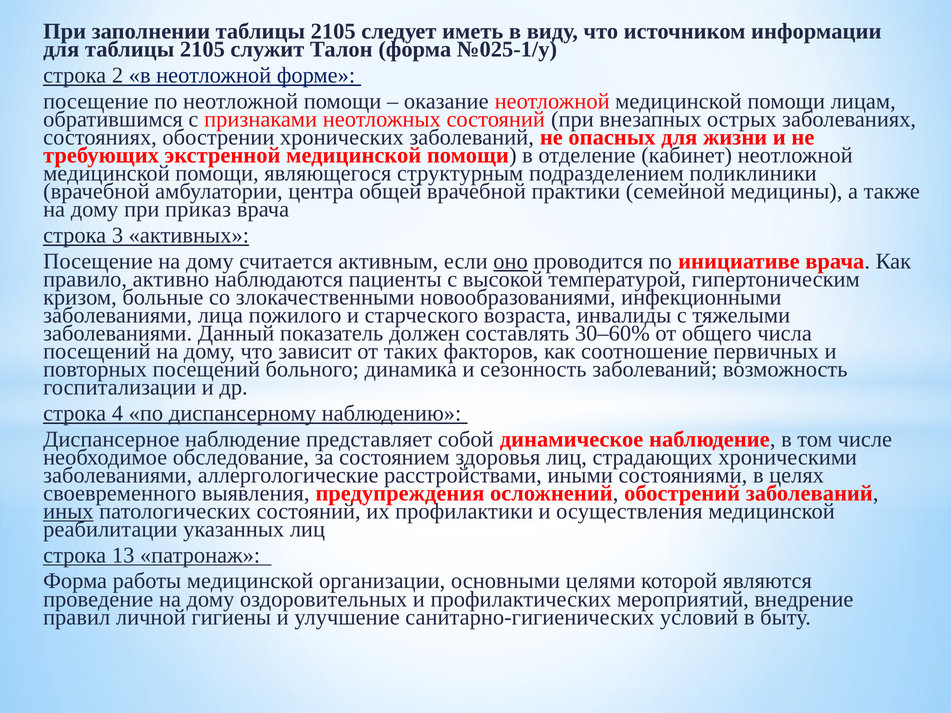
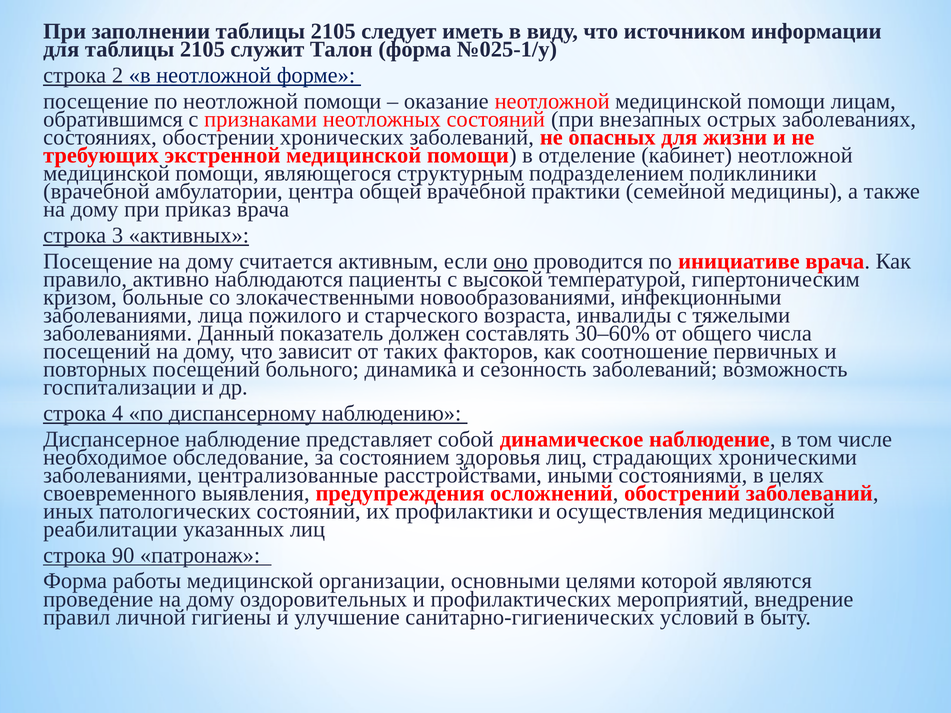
аллергологические: аллергологические -> централизованные
иных underline: present -> none
13: 13 -> 90
